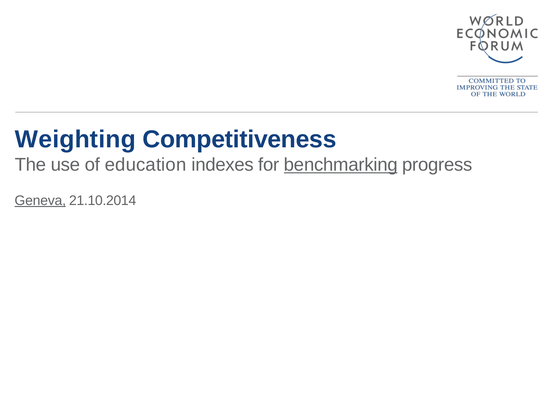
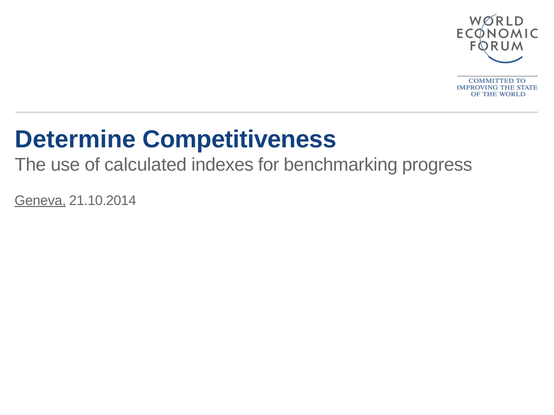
Weighting: Weighting -> Determine
education: education -> calculated
benchmarking underline: present -> none
